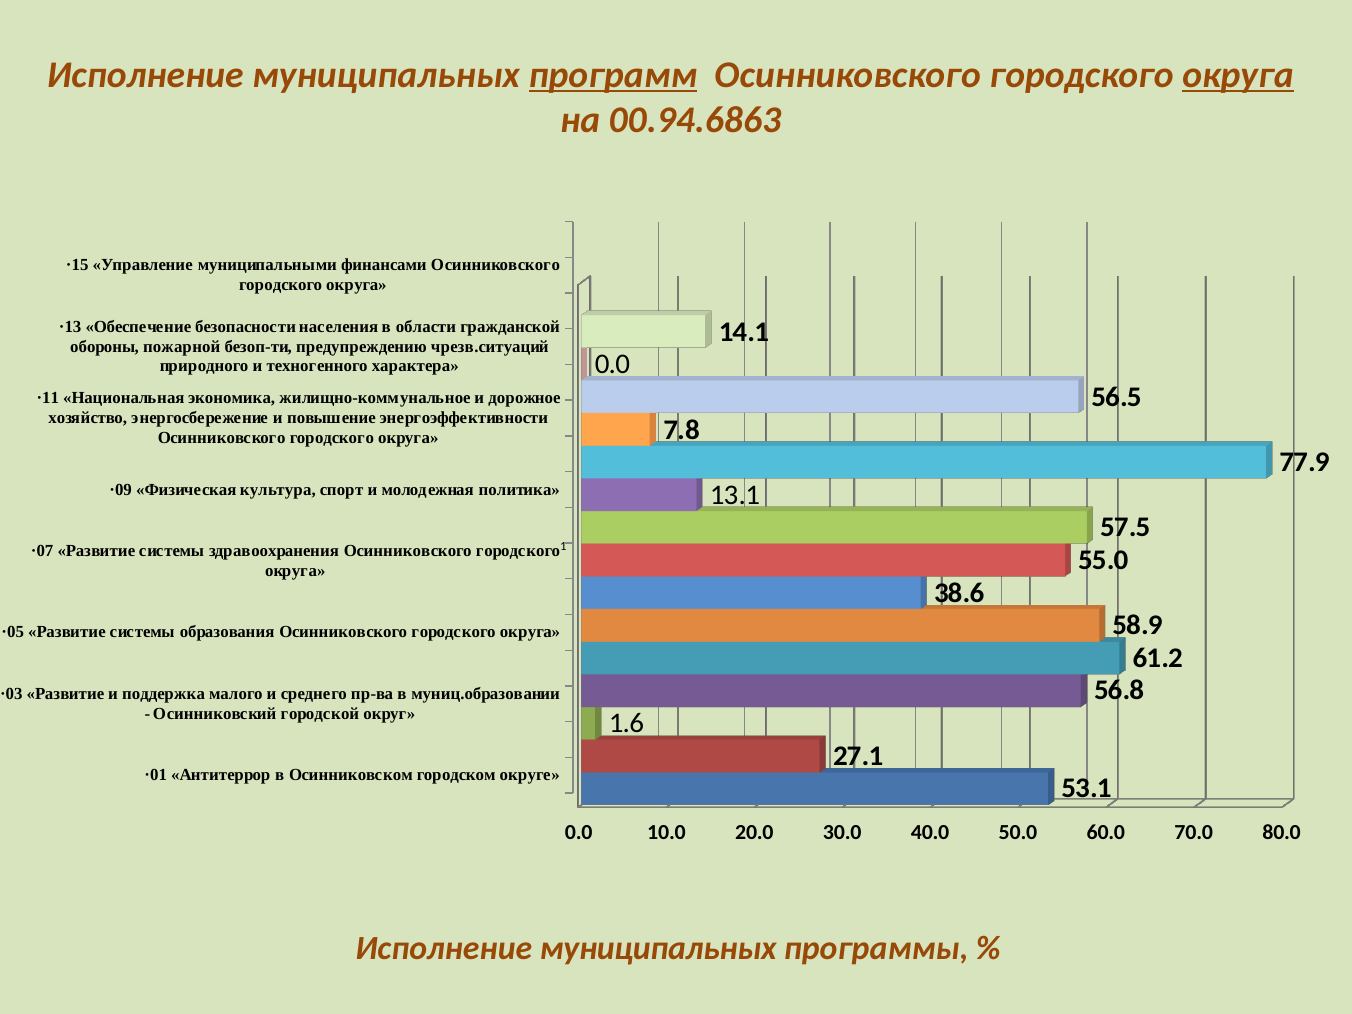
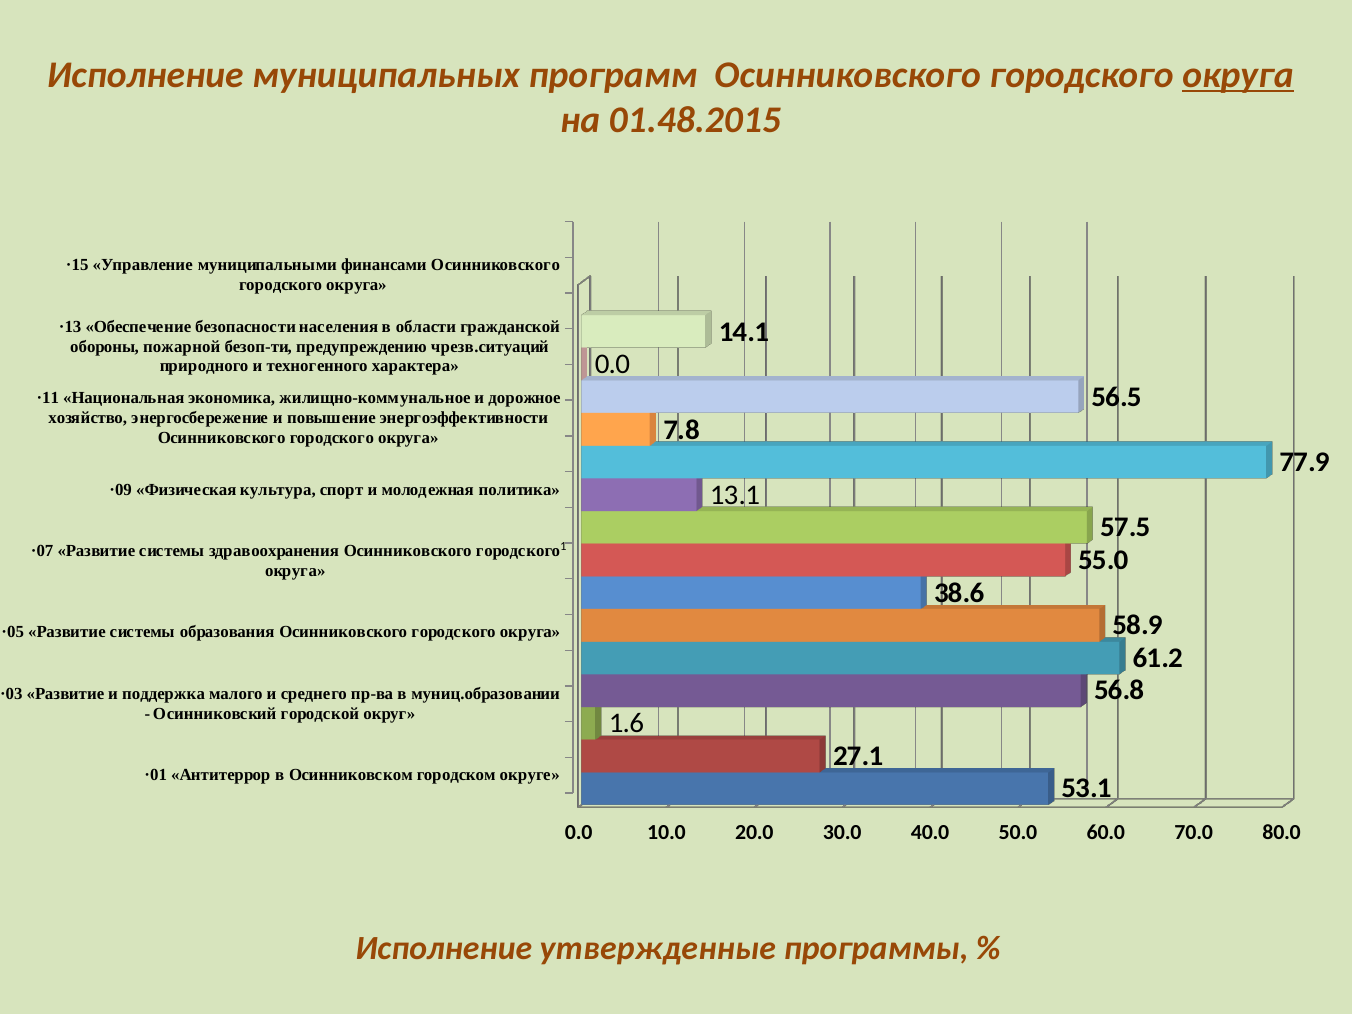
программ underline: present -> none
00.94.6863: 00.94.6863 -> 01.48.2015
муниципальных at (658, 948): муниципальных -> утвержденные
